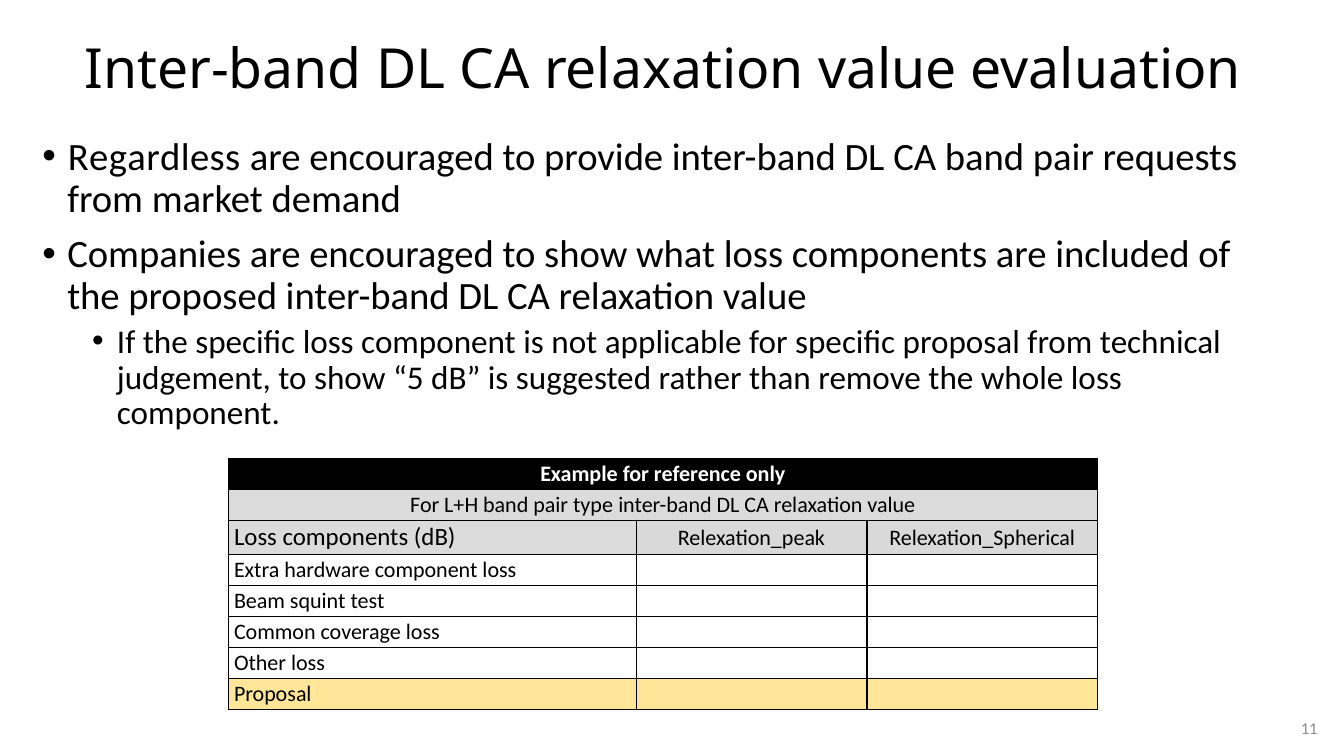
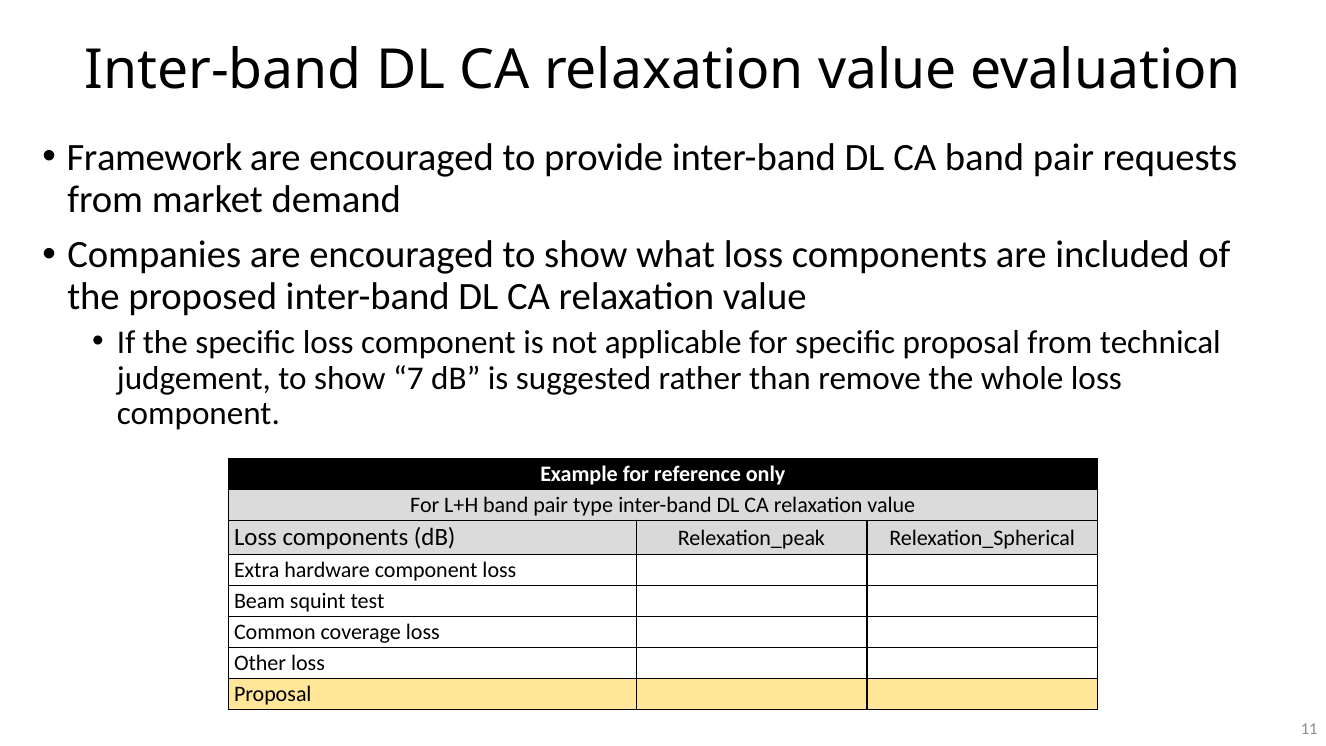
Regardless: Regardless -> Framework
5: 5 -> 7
